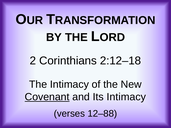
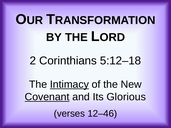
2:12–18: 2:12–18 -> 5:12–18
Intimacy at (69, 85) underline: none -> present
Its Intimacy: Intimacy -> Glorious
12–88: 12–88 -> 12–46
